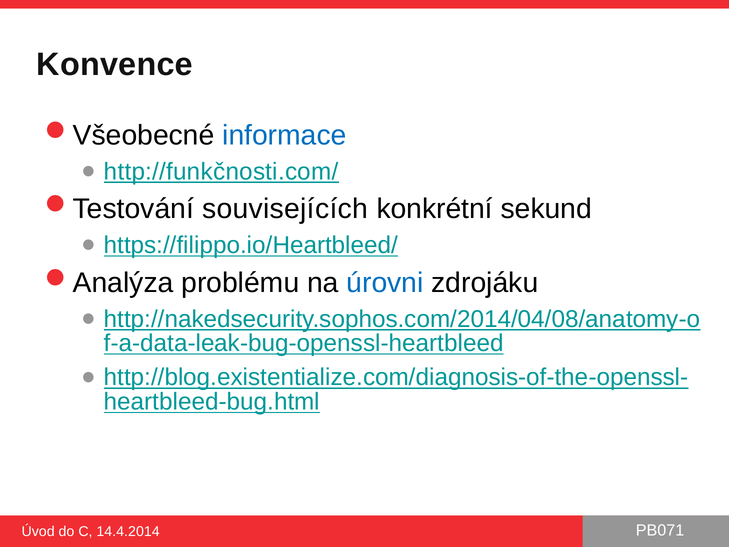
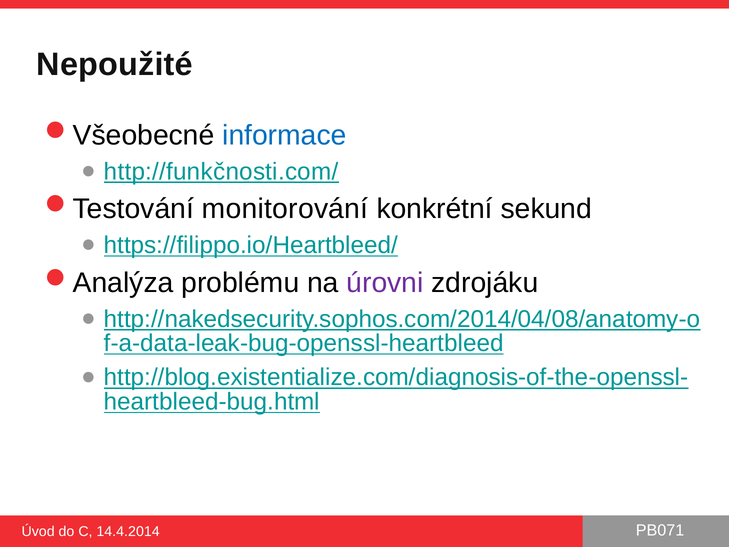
Konvence: Konvence -> Nepoužité
souvisejících: souvisejících -> monitorování
úrovni colour: blue -> purple
